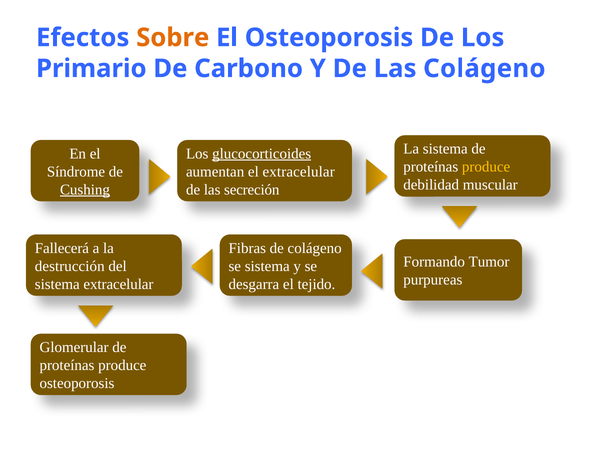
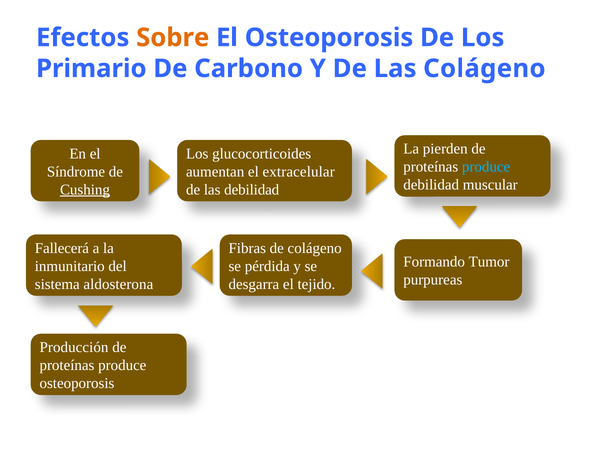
La sistema: sistema -> pierden
glucocorticoides underline: present -> none
produce at (486, 167) colour: yellow -> light blue
las secreción: secreción -> debilidad
destrucción: destrucción -> inmunitario
se sistema: sistema -> pérdida
sistema extracelular: extracelular -> aldosterona
Glomerular: Glomerular -> Producción
